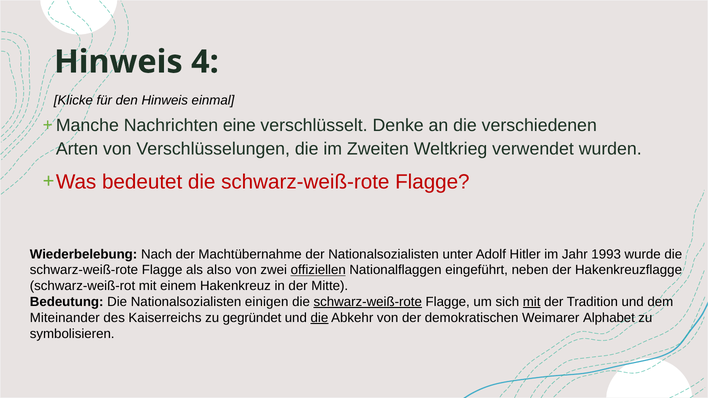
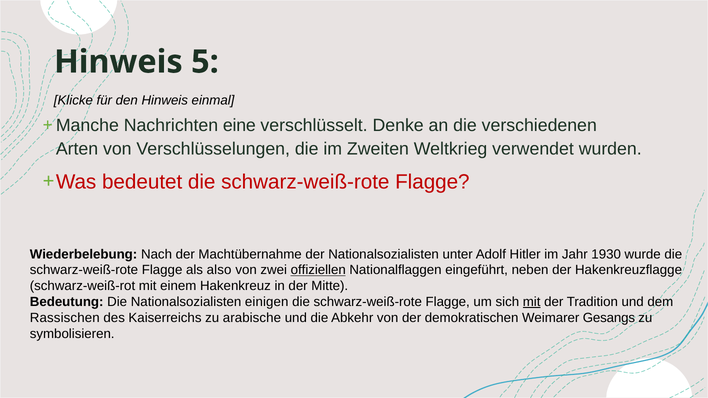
4: 4 -> 5
1993: 1993 -> 1930
schwarz-weiß-rote at (368, 302) underline: present -> none
Miteinander: Miteinander -> Rassischen
gegründet: gegründet -> arabische
die at (319, 318) underline: present -> none
Alphabet: Alphabet -> Gesangs
